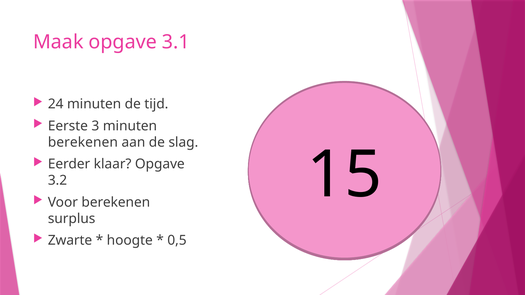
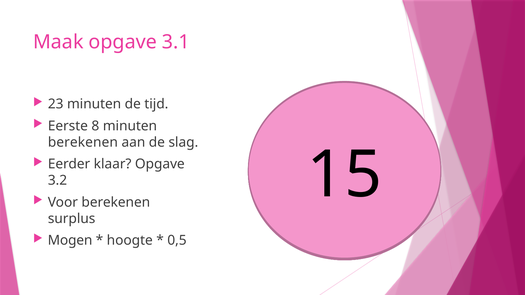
24: 24 -> 23
3: 3 -> 8
Zwarte: Zwarte -> Mogen
